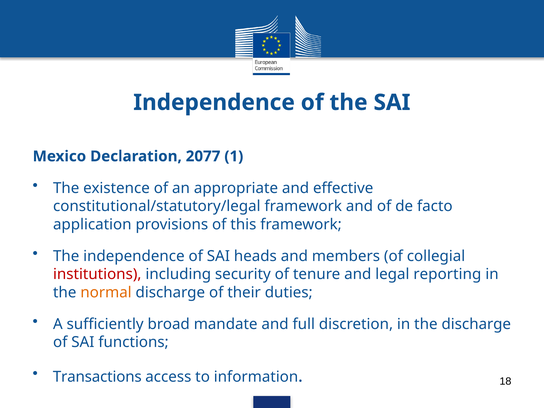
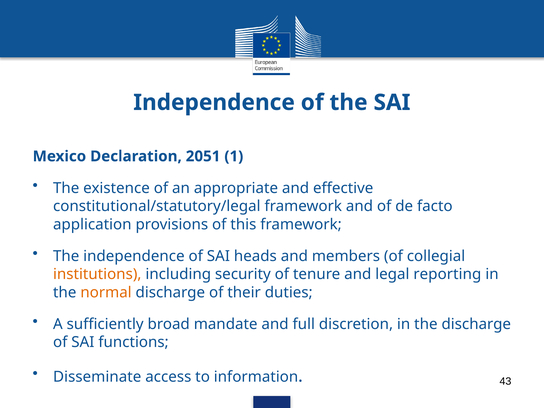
2077: 2077 -> 2051
institutions colour: red -> orange
Transactions: Transactions -> Disseminate
18: 18 -> 43
